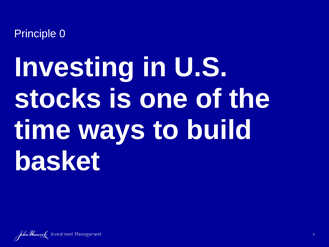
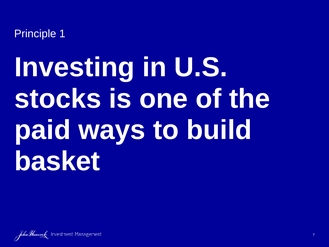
0: 0 -> 1
time: time -> paid
